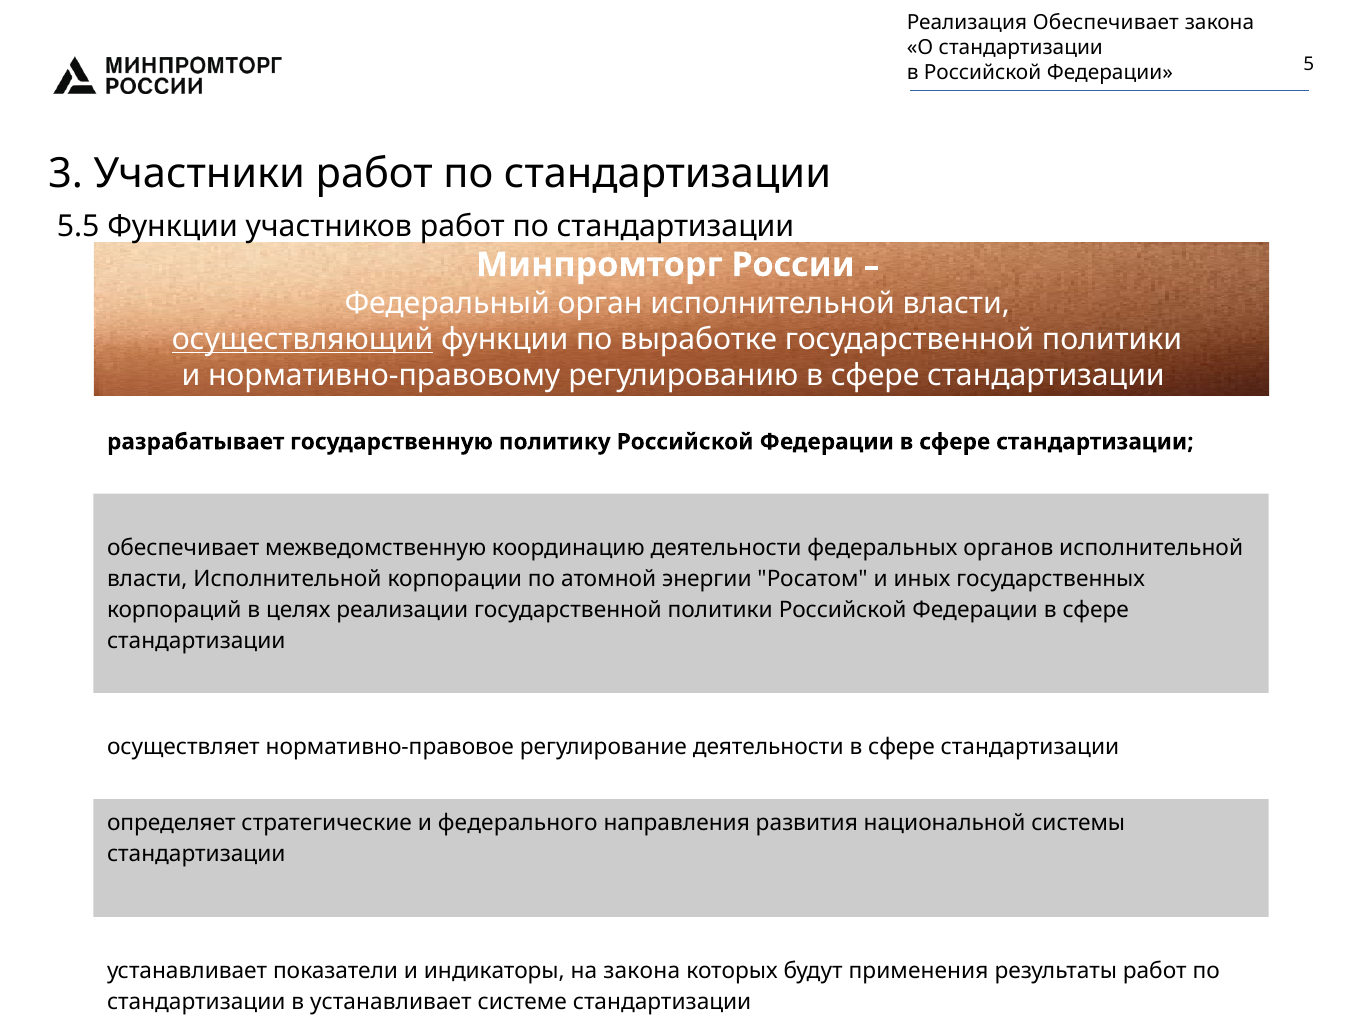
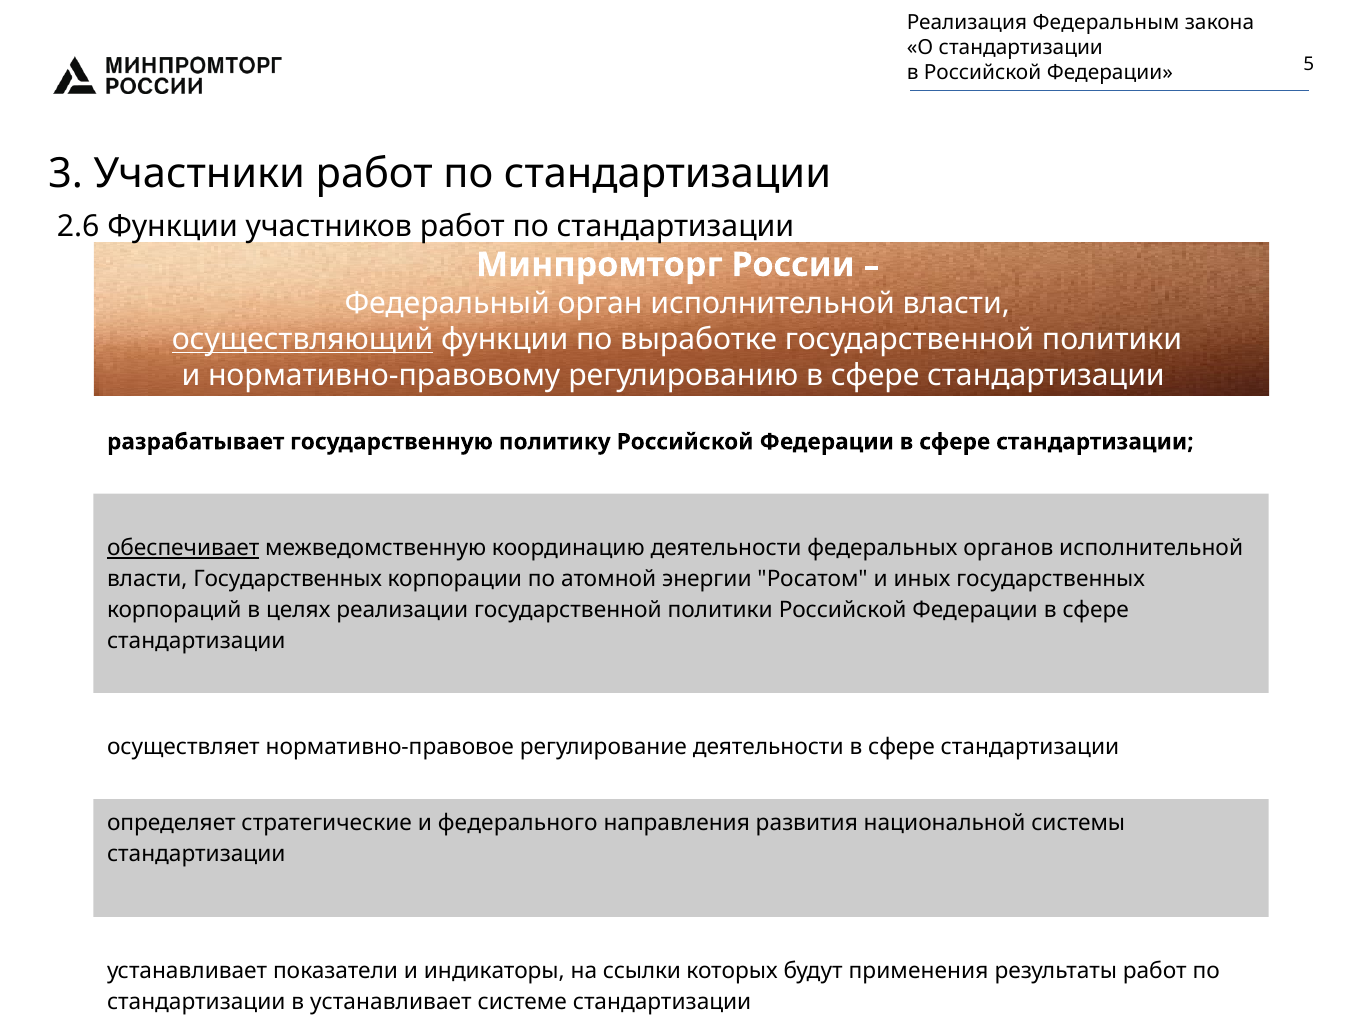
Реализация Обеспечивает: Обеспечивает -> Федеральным
5.5: 5.5 -> 2.6
обеспечивает at (183, 548) underline: none -> present
власти Исполнительной: Исполнительной -> Государственных
на закона: закона -> ссылки
